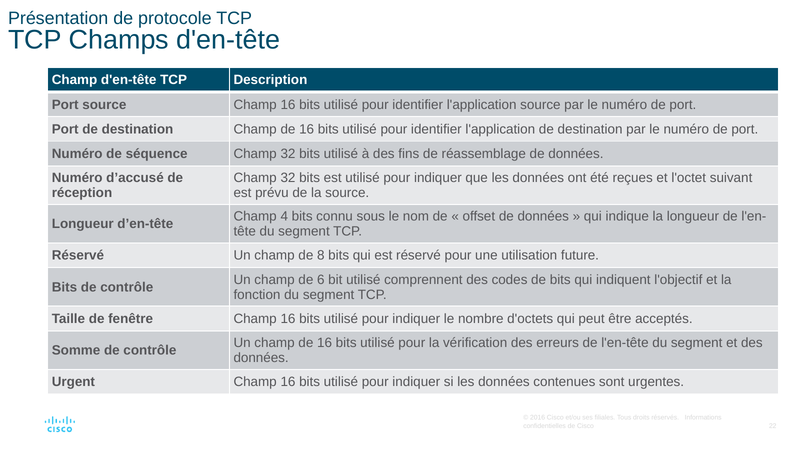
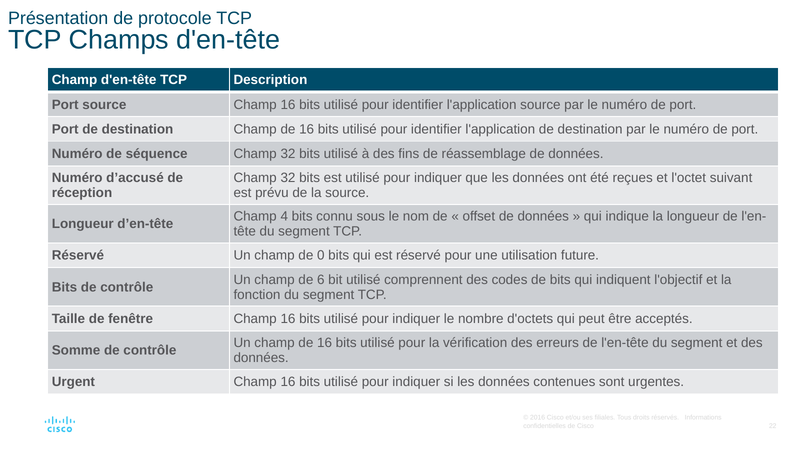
8: 8 -> 0
